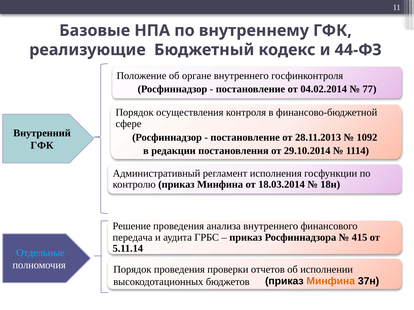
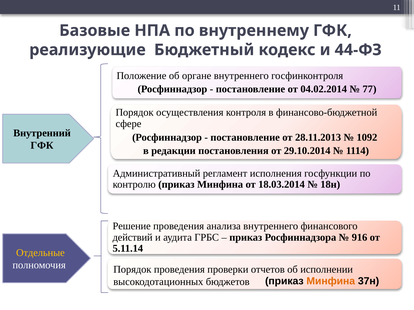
передача: передача -> действий
415: 415 -> 916
Отдельные colour: light blue -> yellow
